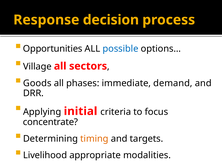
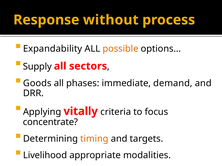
decision: decision -> without
Opportunities: Opportunities -> Expandability
possible colour: blue -> orange
Village: Village -> Supply
initial: initial -> vitally
